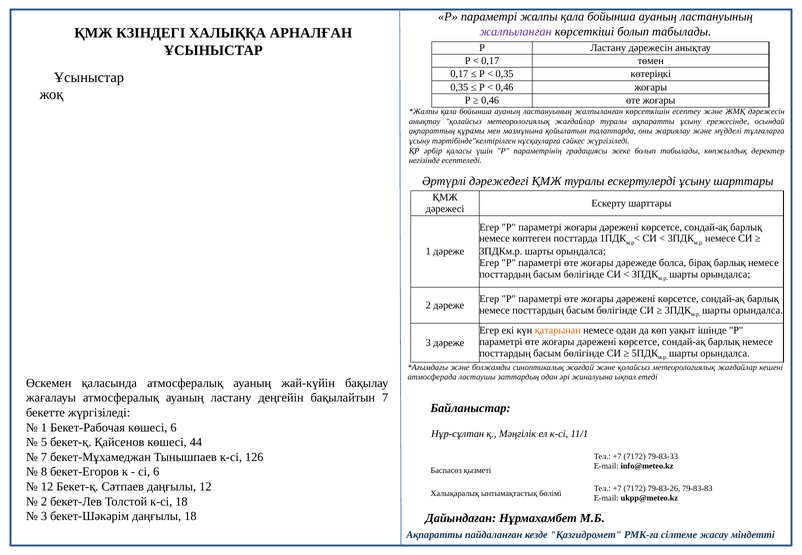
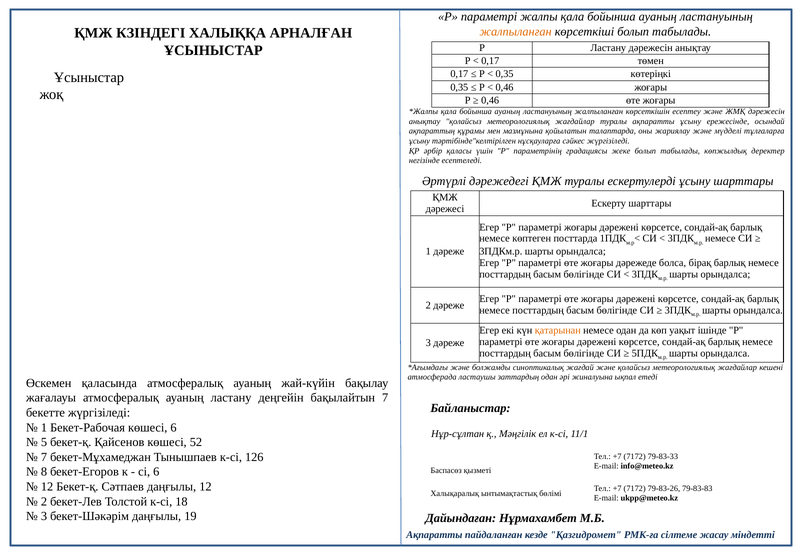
жалпыланған at (516, 32) colour: purple -> orange
44: 44 -> 52
даңғылы 18: 18 -> 19
